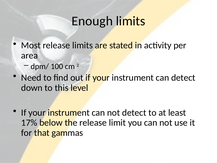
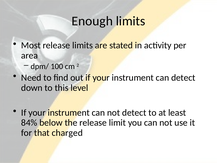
17%: 17% -> 84%
gammas: gammas -> charged
